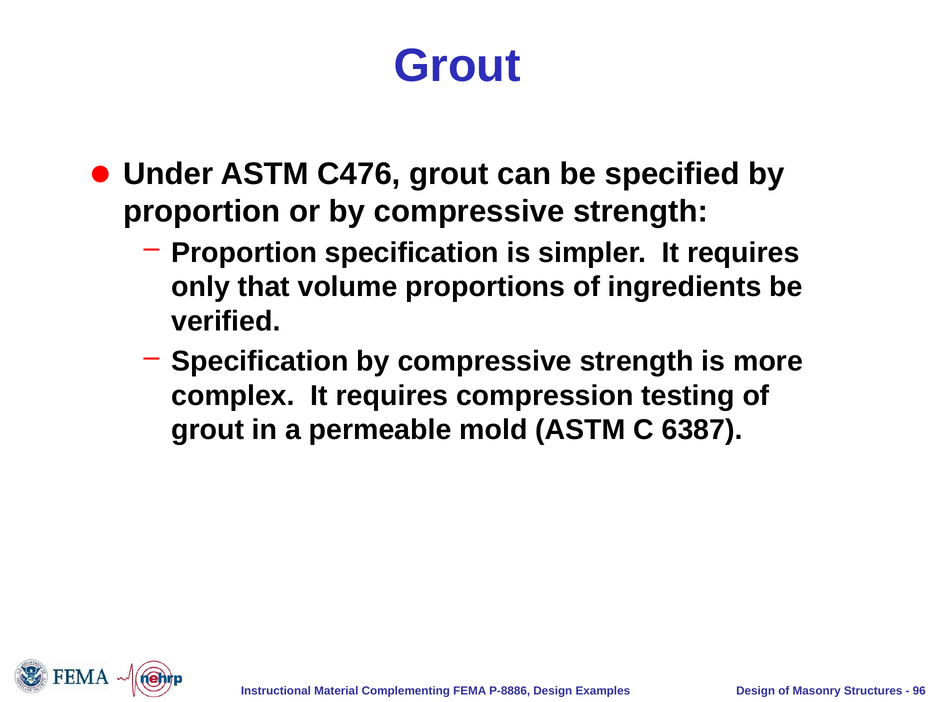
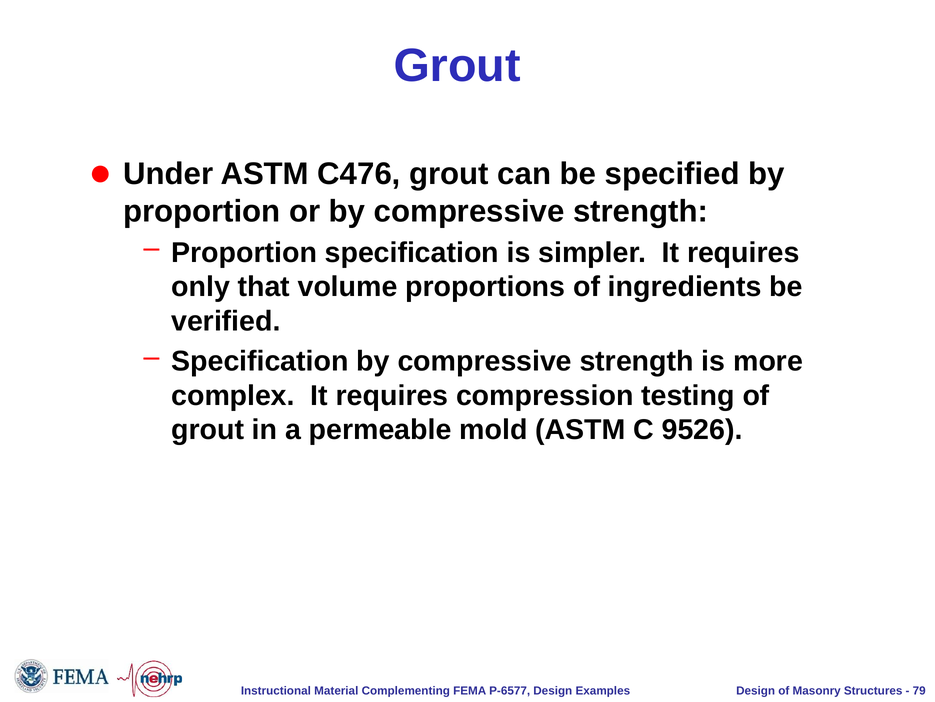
6387: 6387 -> 9526
P-8886: P-8886 -> P-6577
96: 96 -> 79
